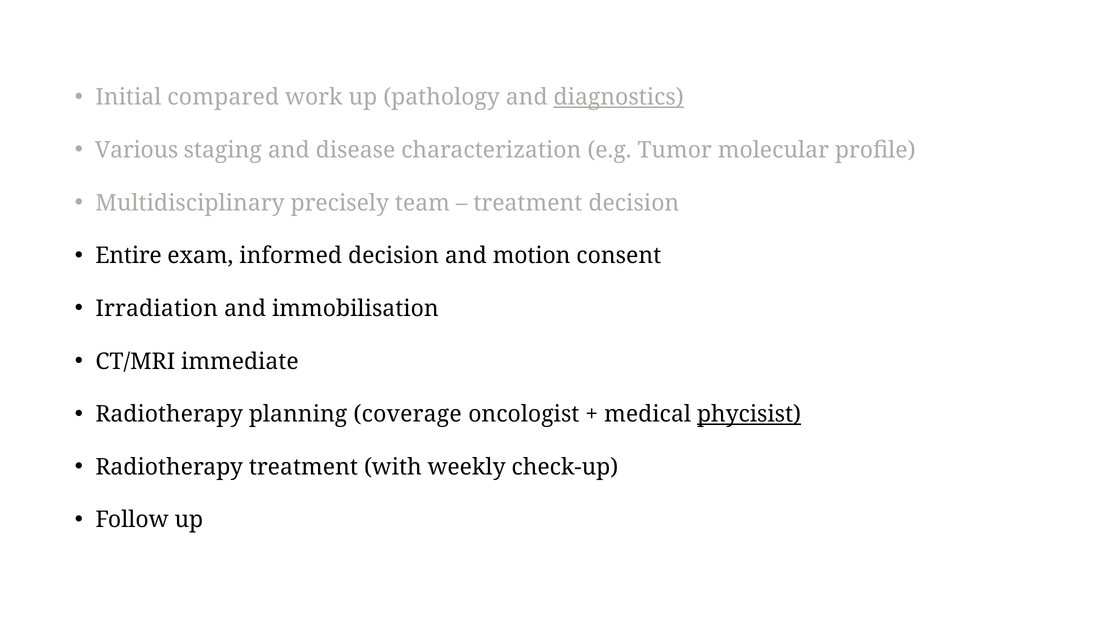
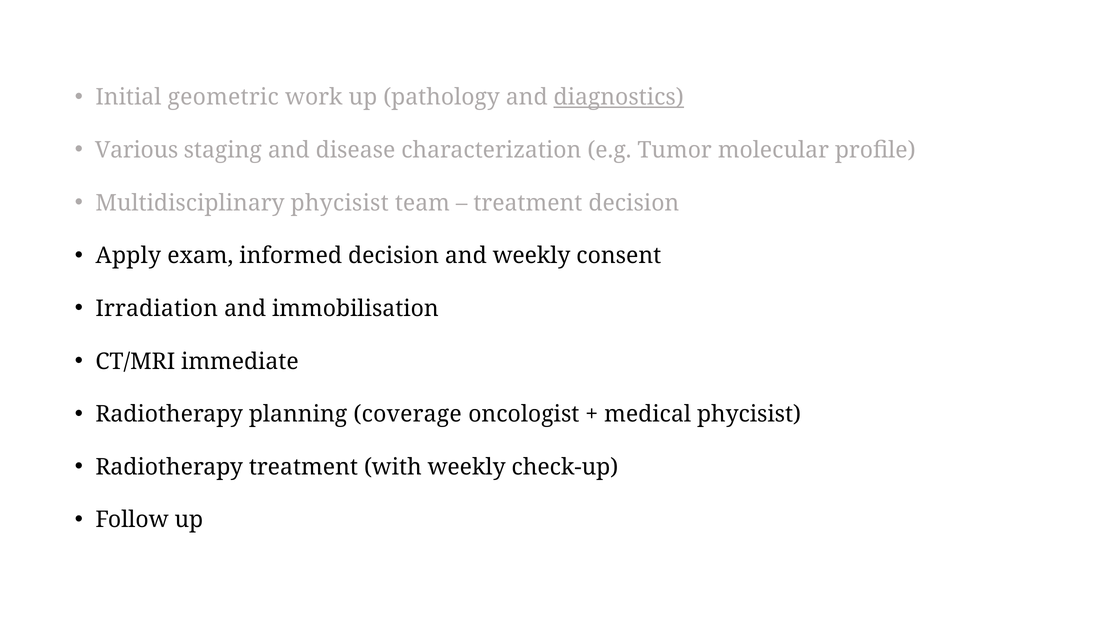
compared: compared -> geometric
Multidisciplinary precisely: precisely -> phycisist
Entire: Entire -> Apply
and motion: motion -> weekly
phycisist at (749, 414) underline: present -> none
